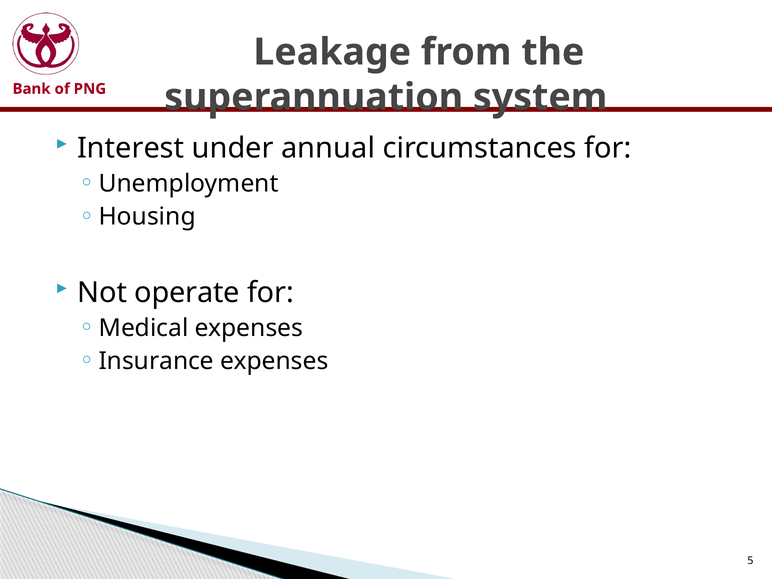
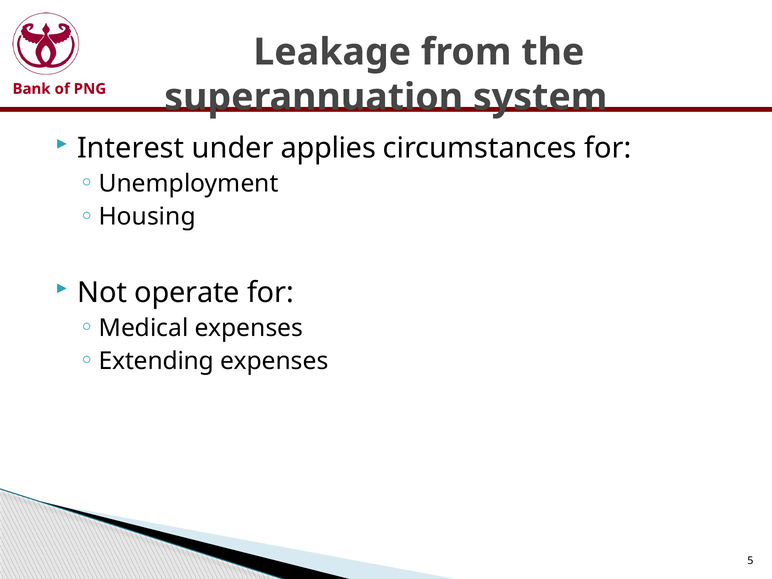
annual: annual -> applies
Insurance: Insurance -> Extending
